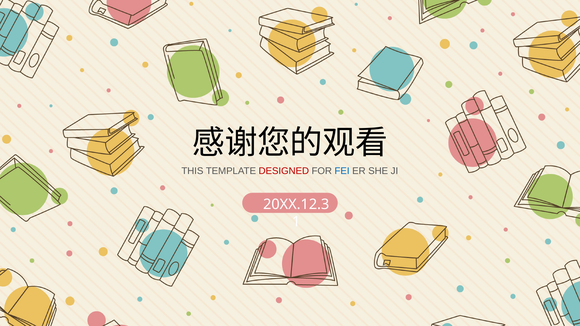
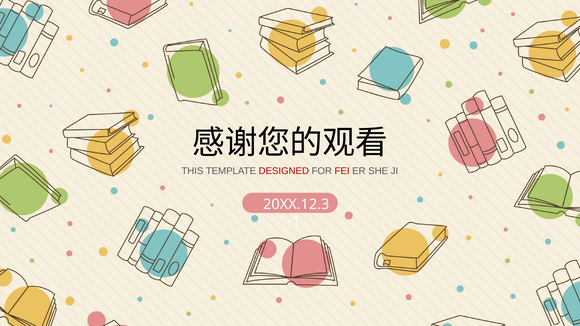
FEI colour: blue -> red
